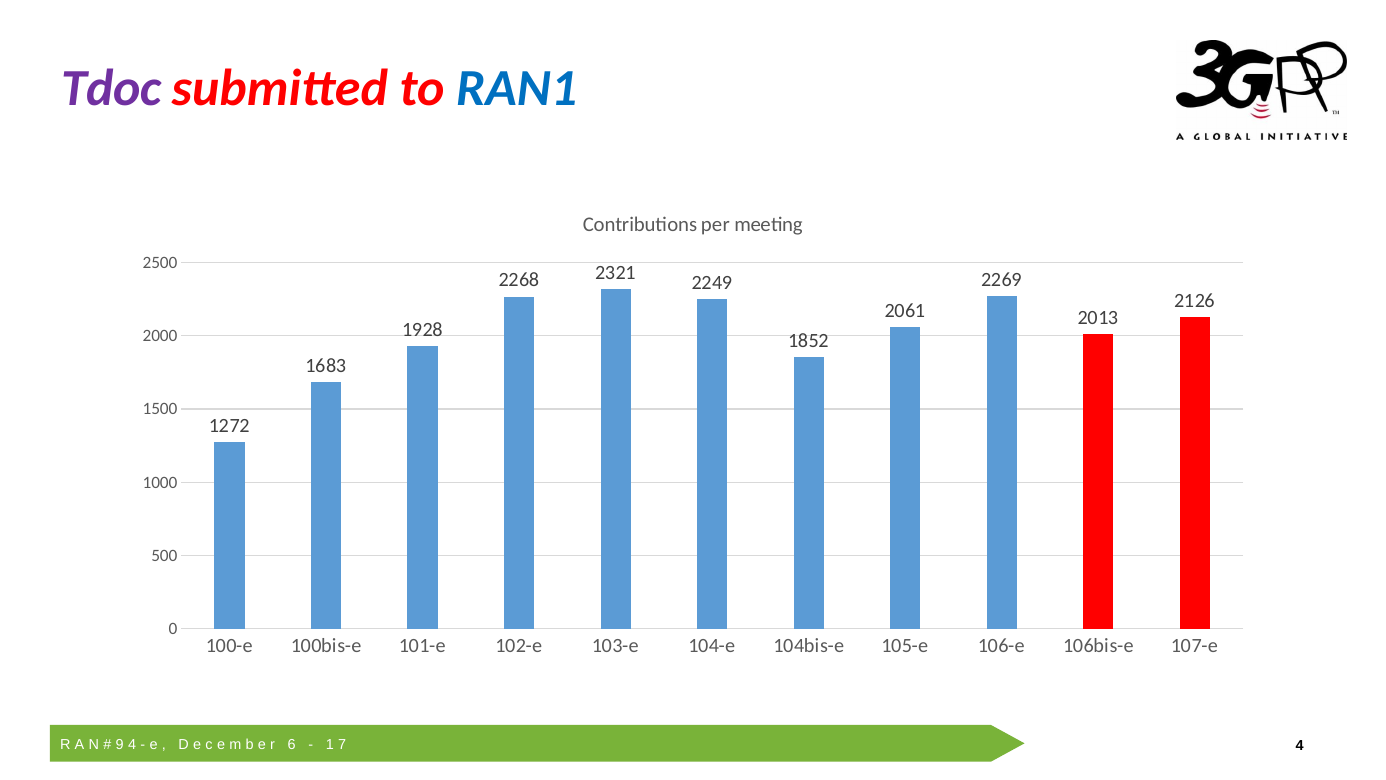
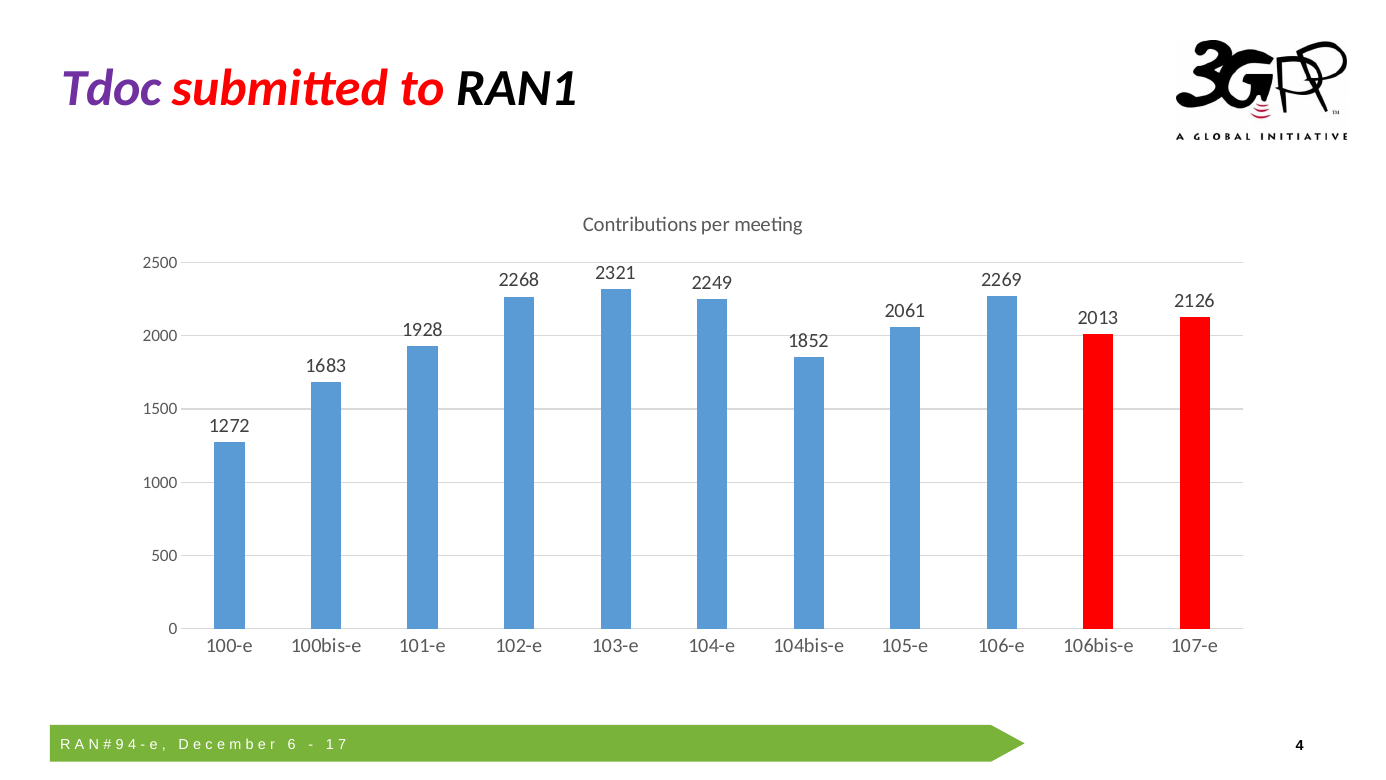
RAN1 colour: blue -> black
